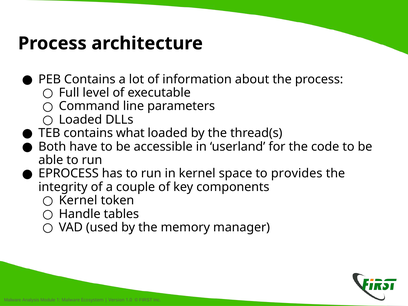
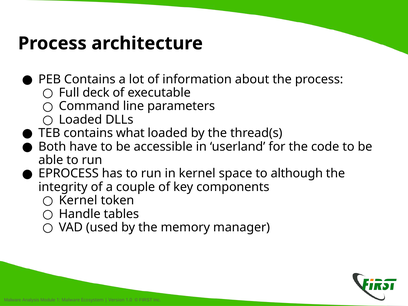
level: level -> deck
provides: provides -> although
